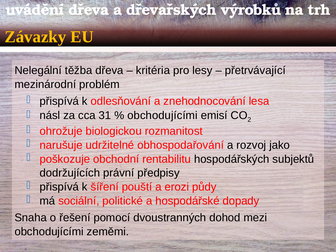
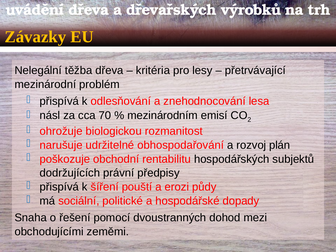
31: 31 -> 70
obchodujícími at (163, 115): obchodujícími -> mezinárodním
jako: jako -> plán
